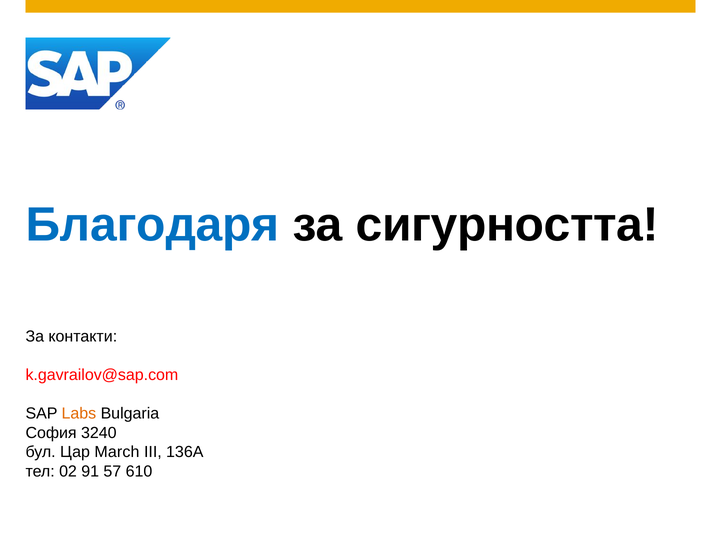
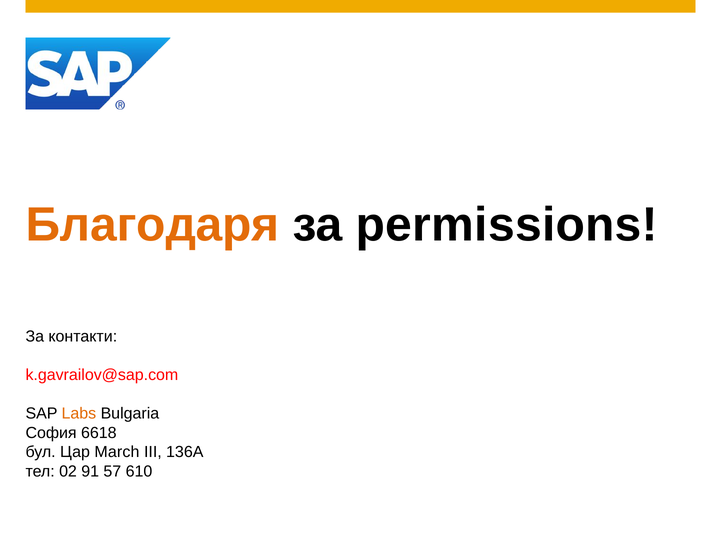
Благодаря colour: blue -> orange
сигурността: сигурността -> permissions
3240: 3240 -> 6618
